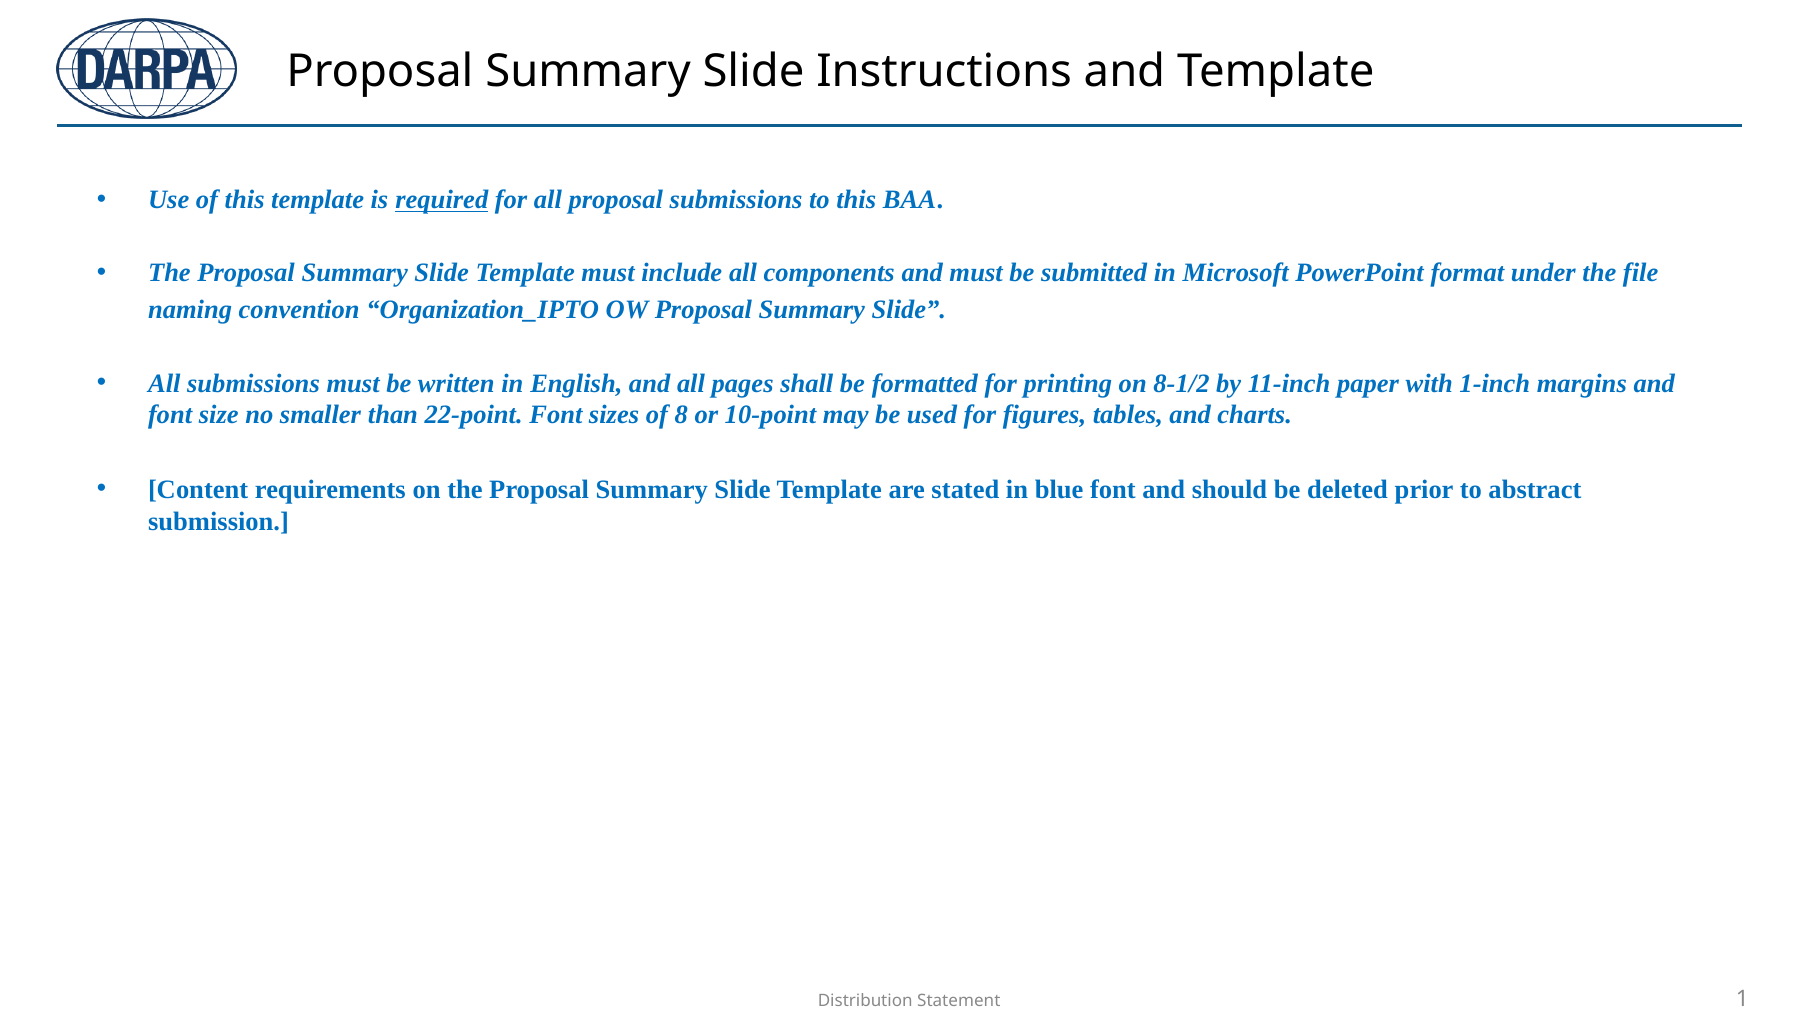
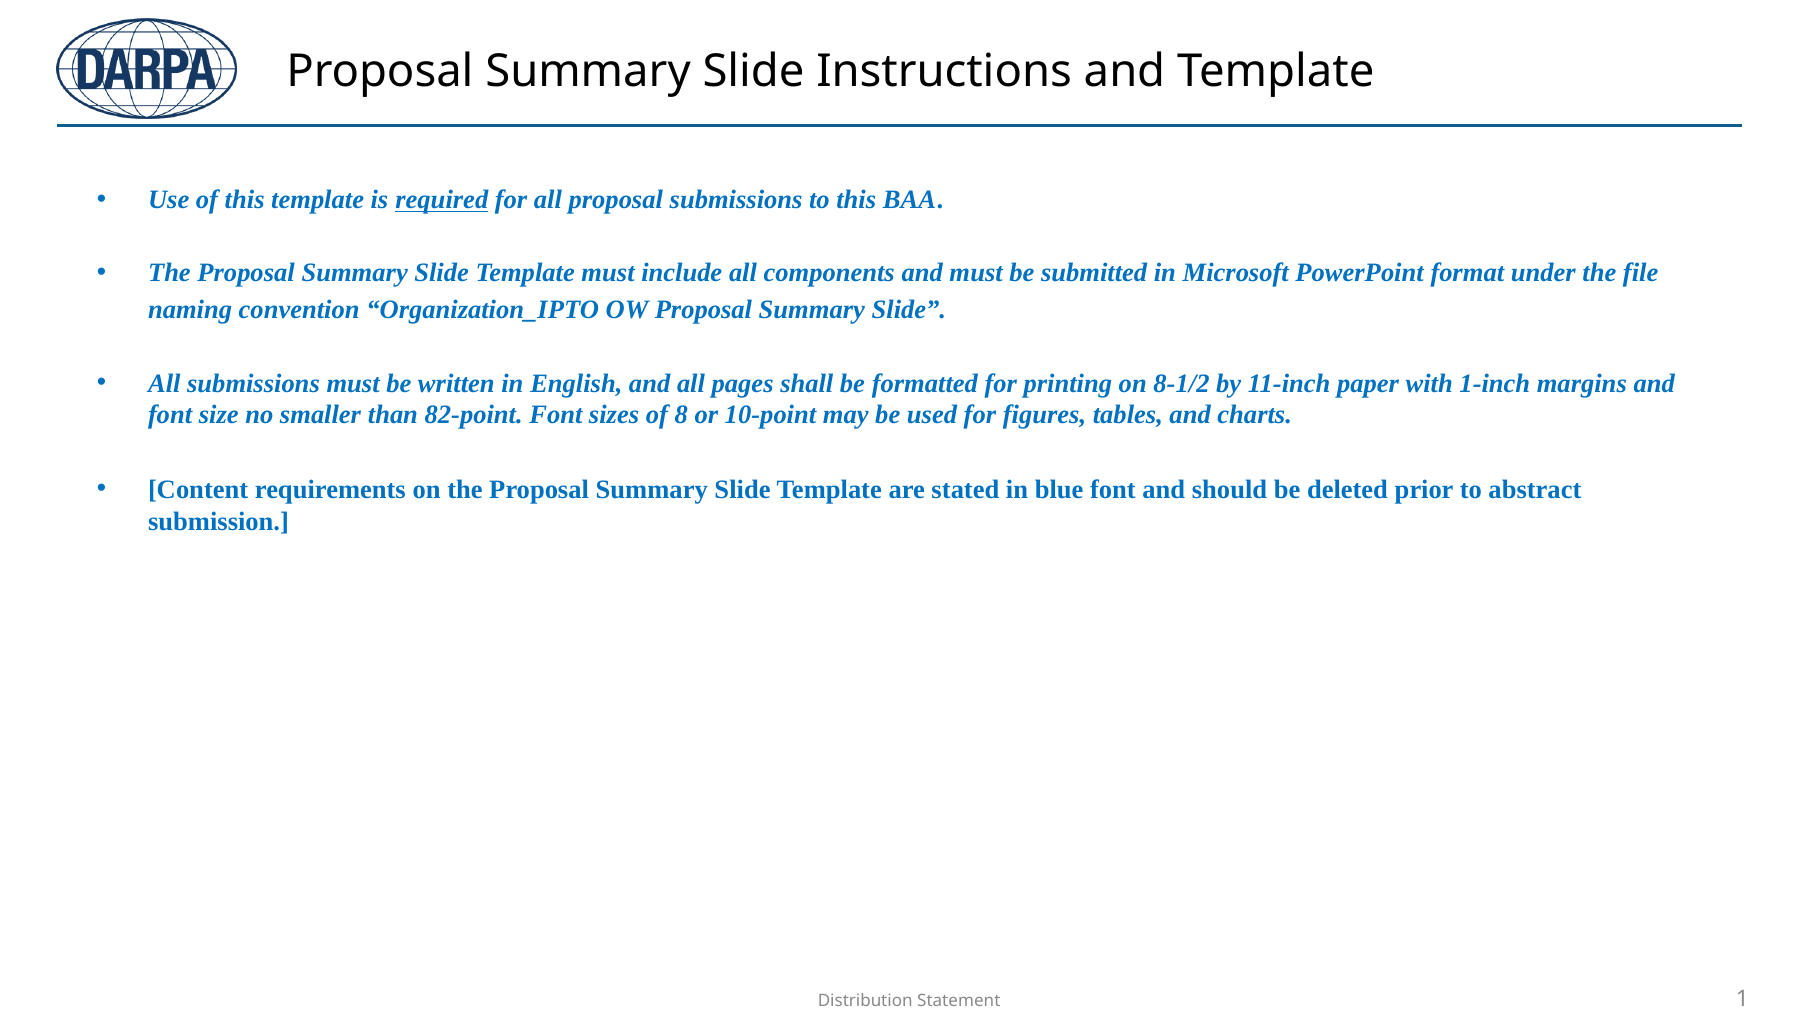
22-point: 22-point -> 82-point
